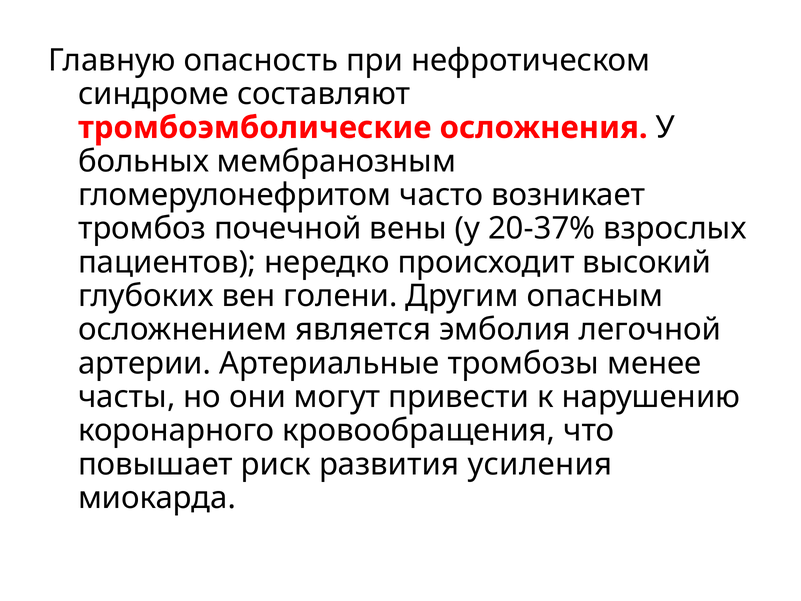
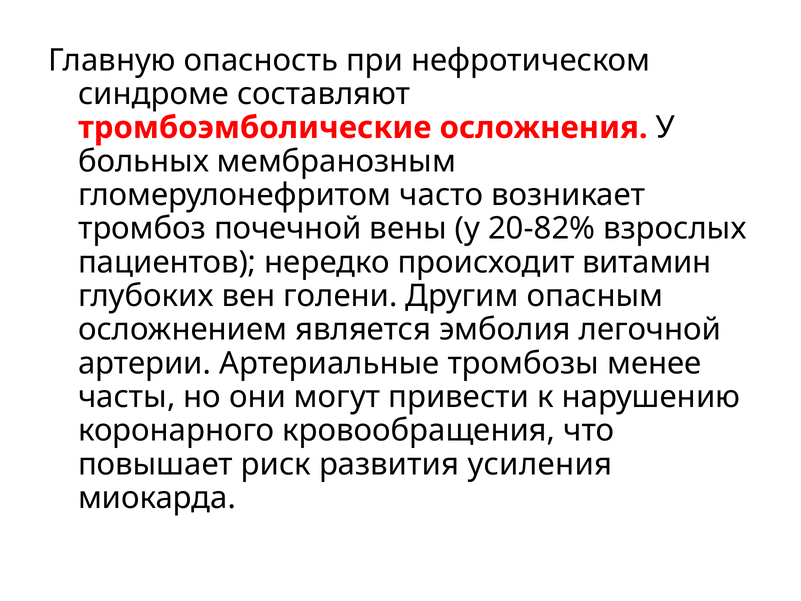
20-37%: 20-37% -> 20-82%
высокий: высокий -> витамин
